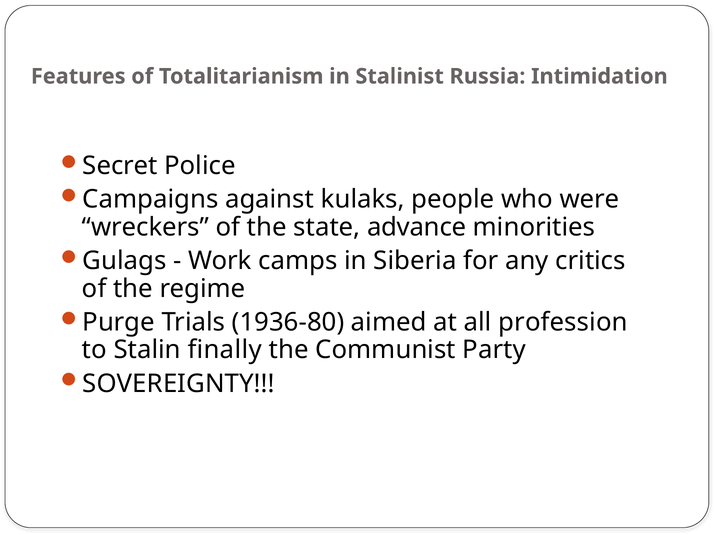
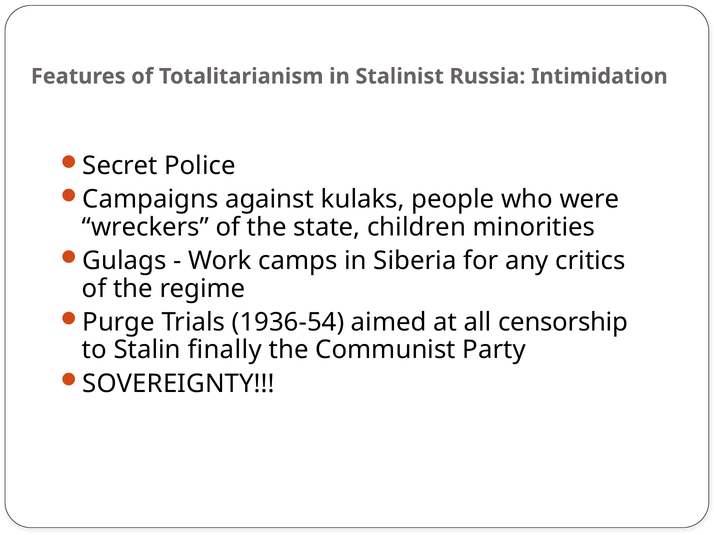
advance: advance -> children
1936-80: 1936-80 -> 1936-54
profession: profession -> censorship
